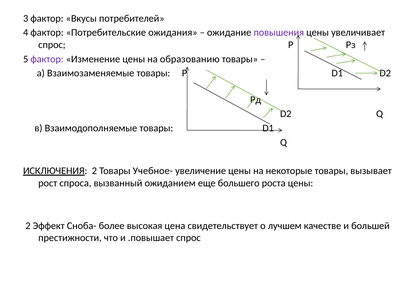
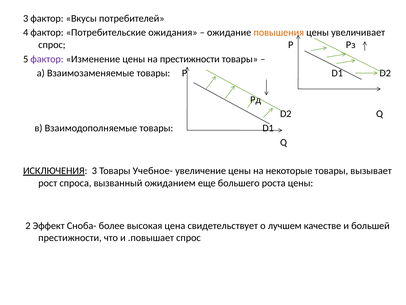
повышения colour: purple -> orange
на образованию: образованию -> престижности
ИСКЛЮЧЕНИЯ 2: 2 -> 3
